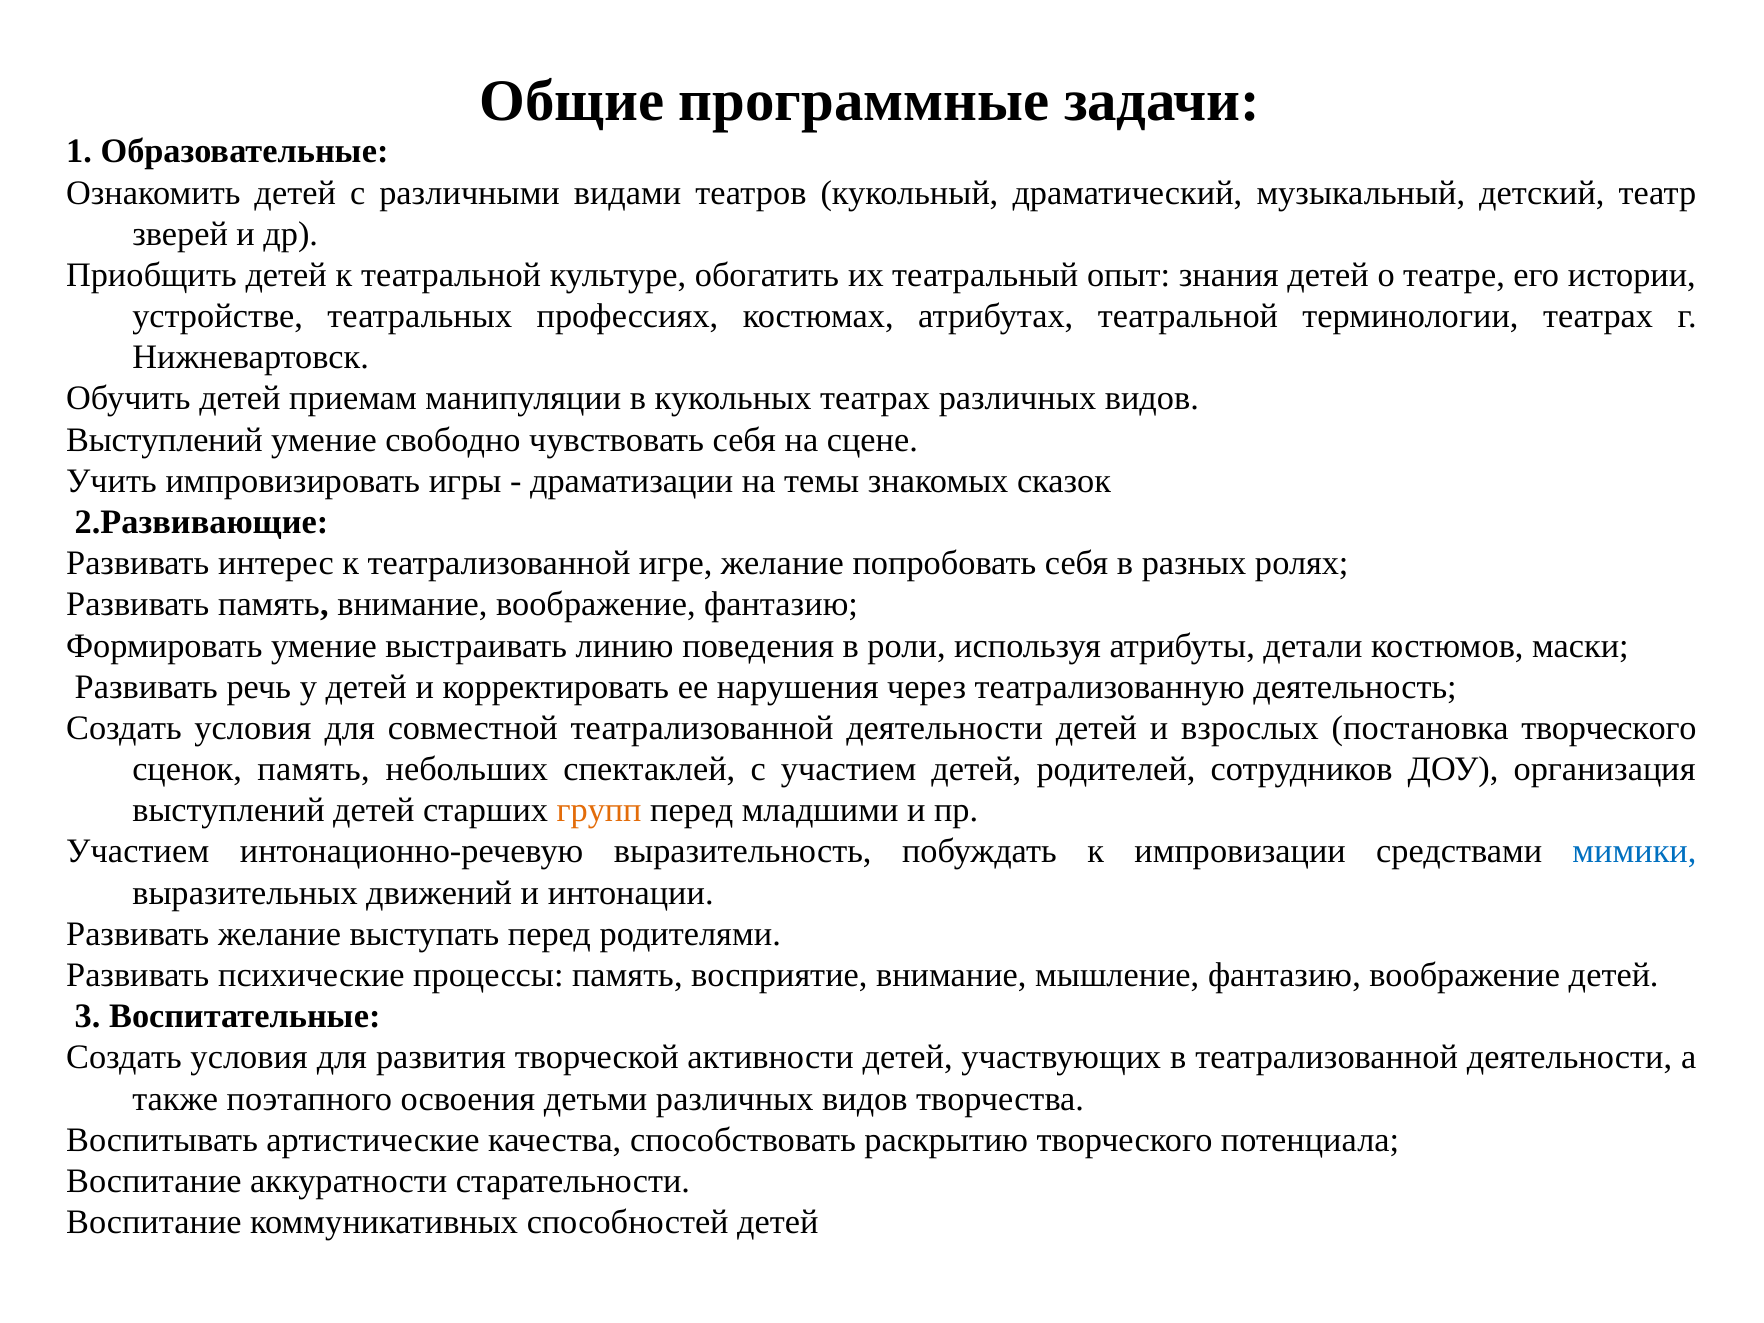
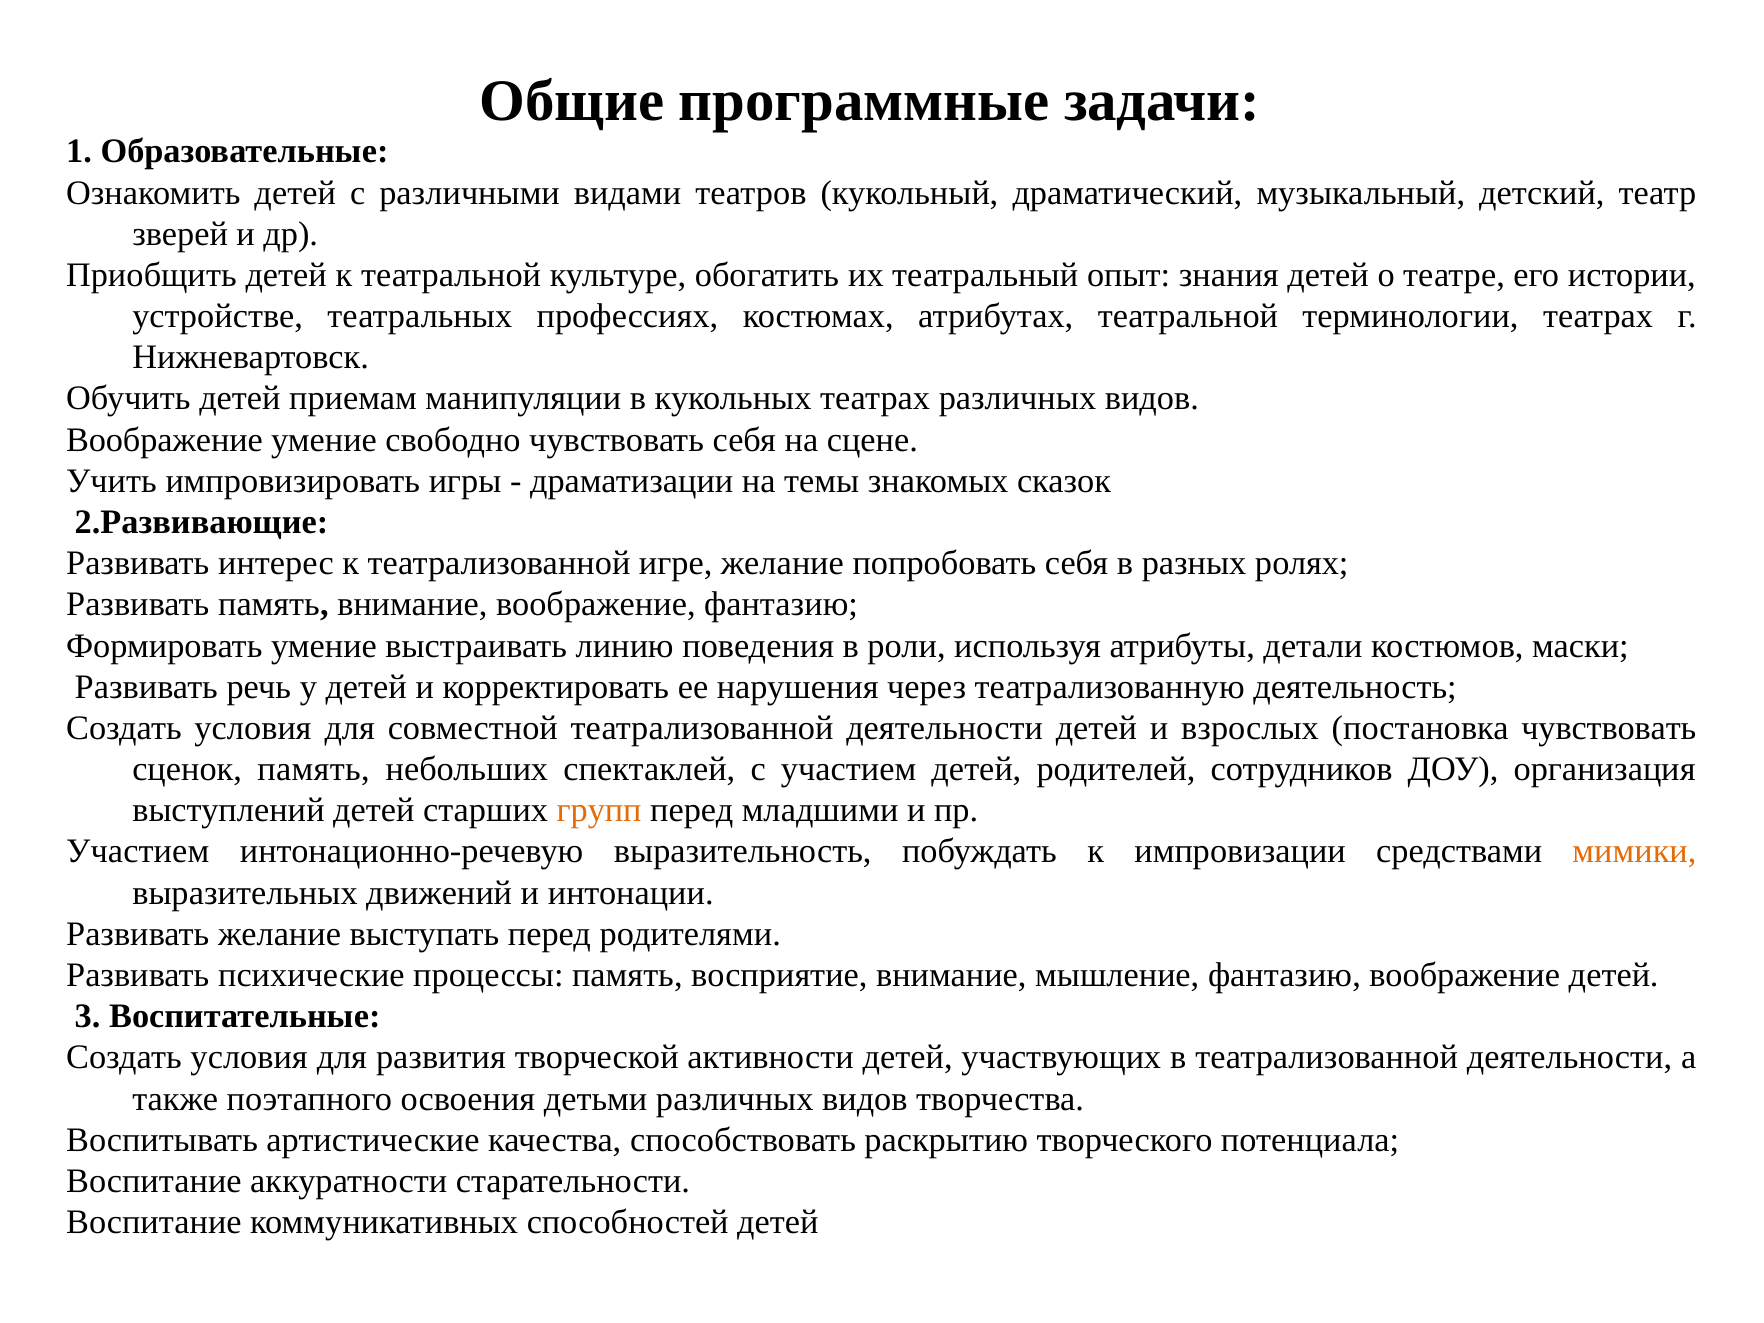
Выступлений at (165, 440): Выступлений -> Воображение
постановка творческого: творческого -> чувствовать
мимики colour: blue -> orange
